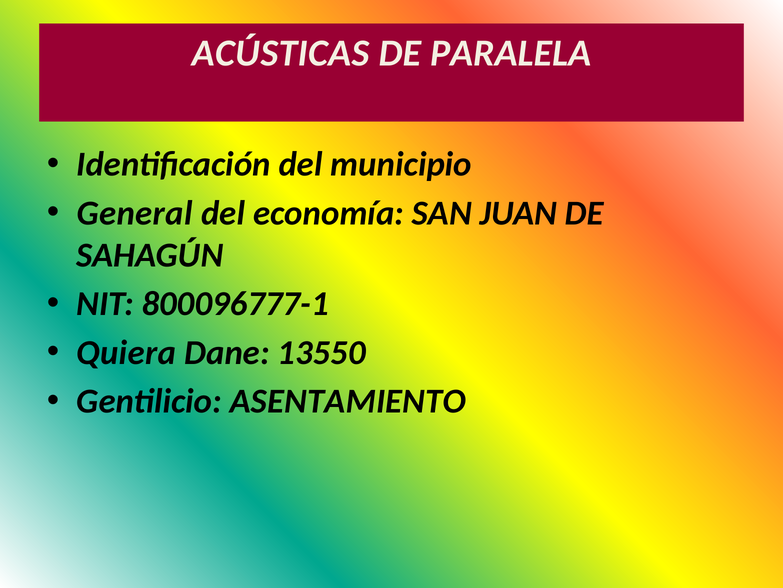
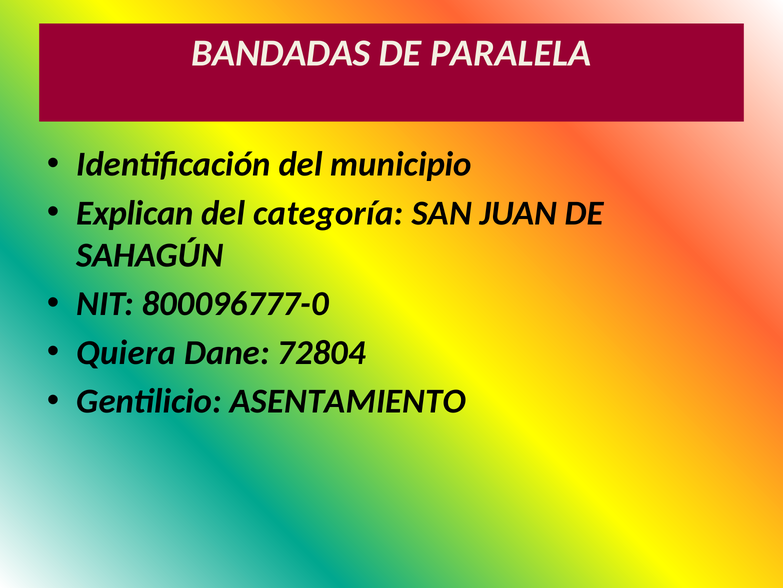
ACÚSTICAS: ACÚSTICAS -> BANDADAS
General: General -> Explican
economía: economía -> categoría
800096777-1: 800096777-1 -> 800096777-0
13550: 13550 -> 72804
